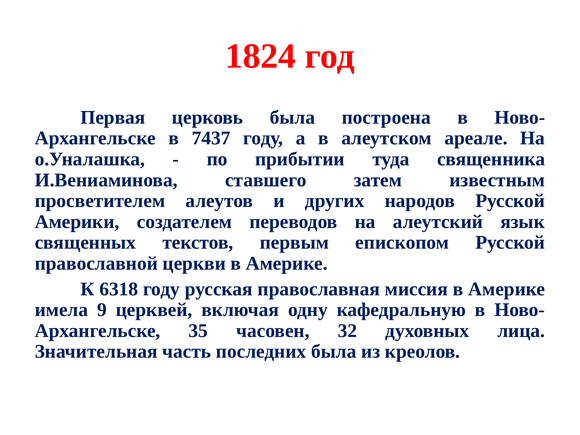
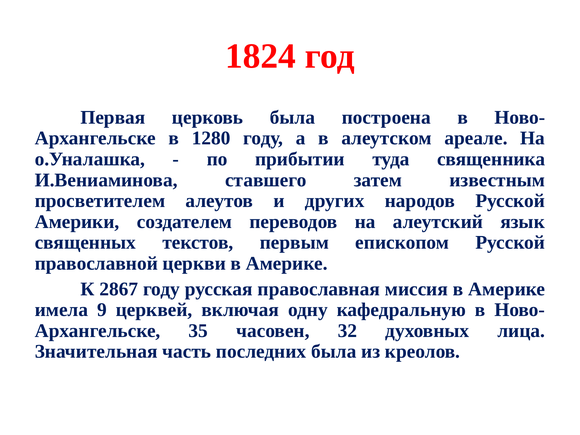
7437: 7437 -> 1280
6318: 6318 -> 2867
